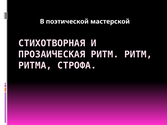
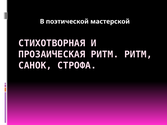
РИТМА: РИТМА -> САНОК
